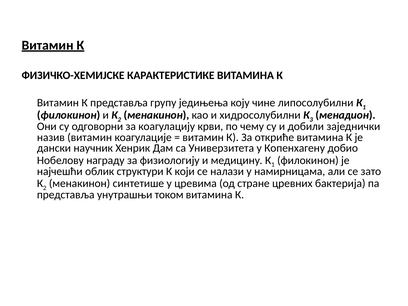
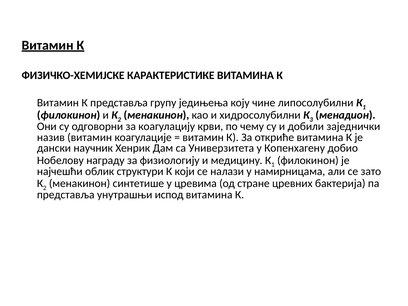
током: током -> испод
